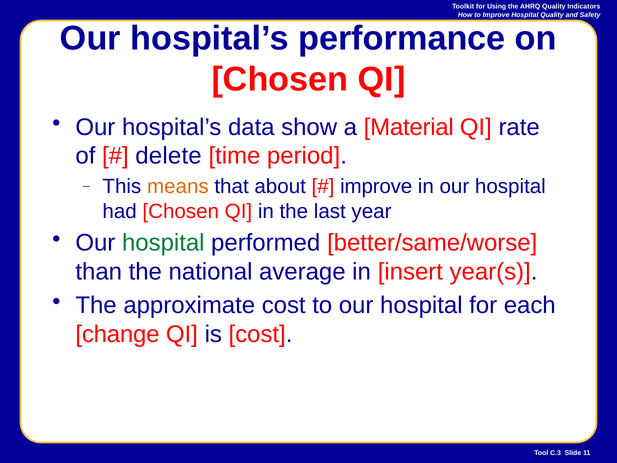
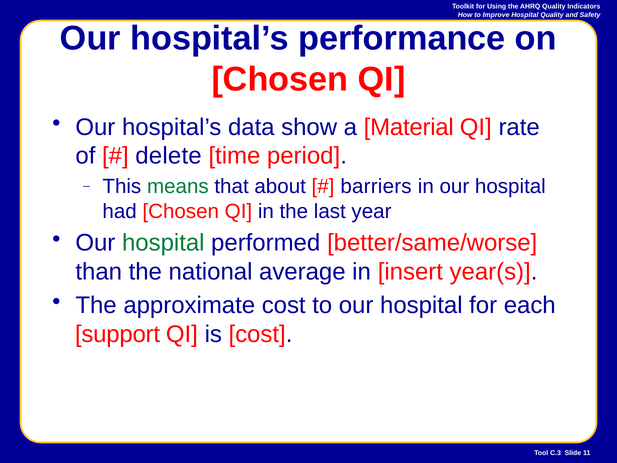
means colour: orange -> green
improve at (376, 186): improve -> barriers
change: change -> support
